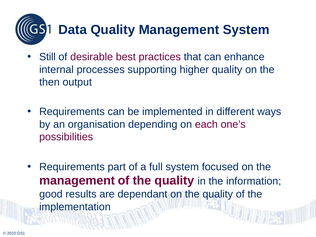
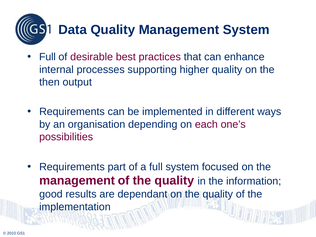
Still at (47, 57): Still -> Full
